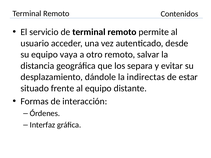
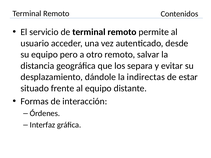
vaya: vaya -> pero
